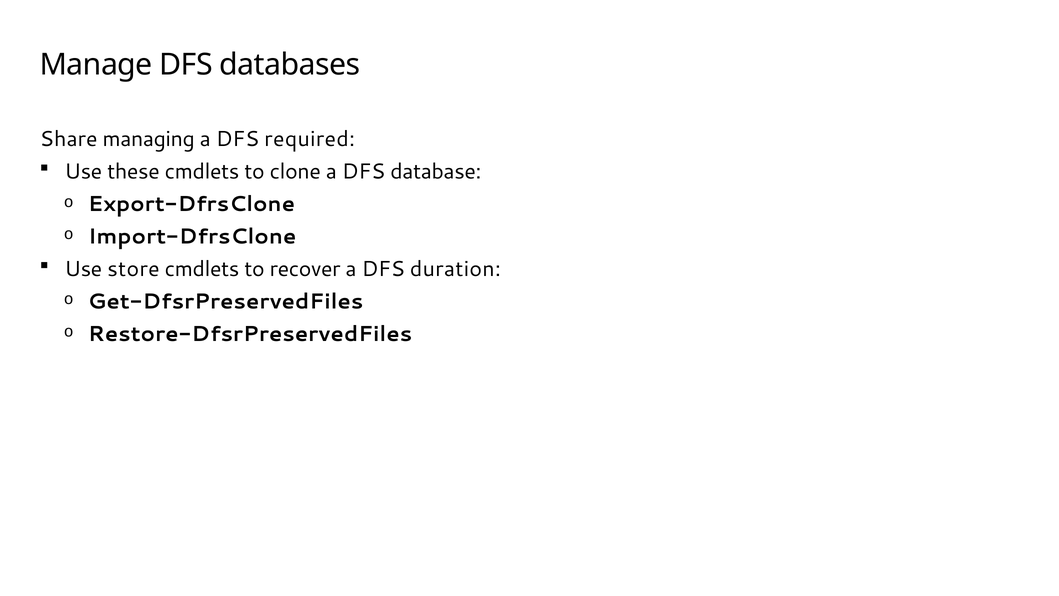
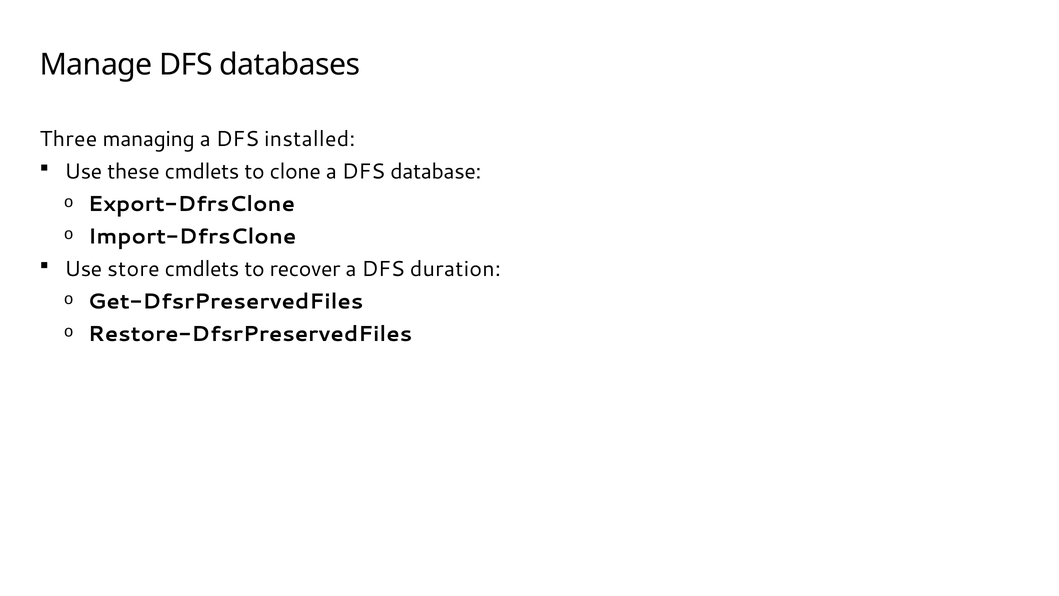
Share: Share -> Three
required: required -> installed
